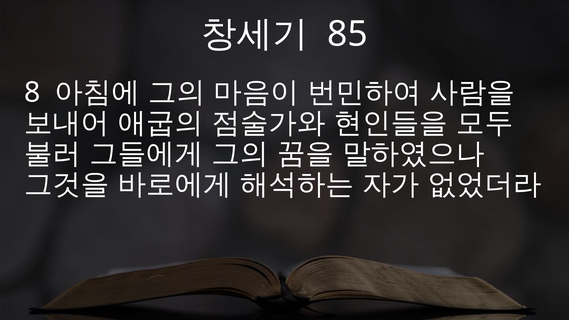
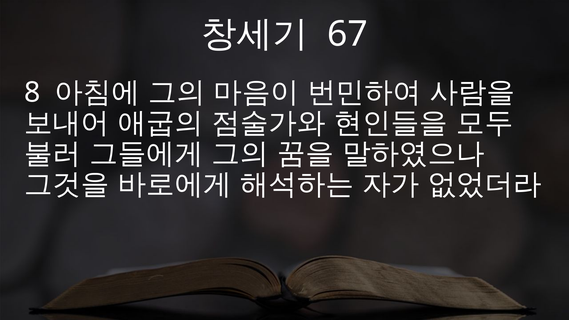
85: 85 -> 67
